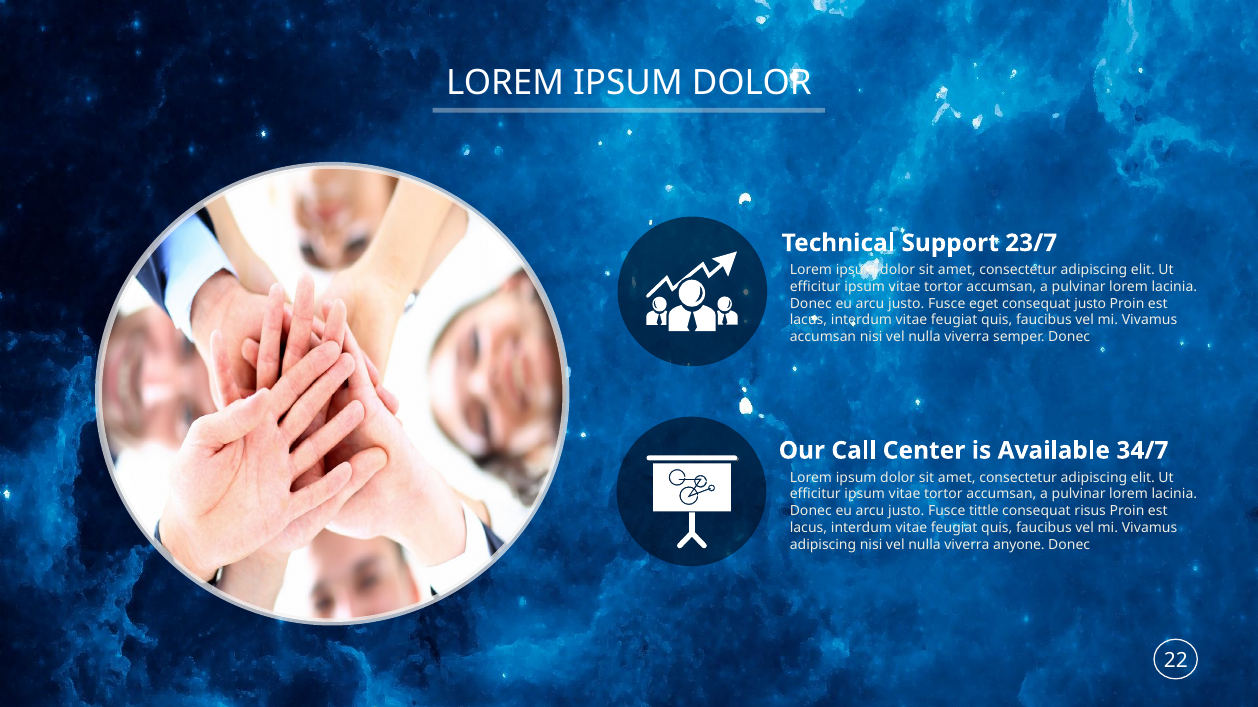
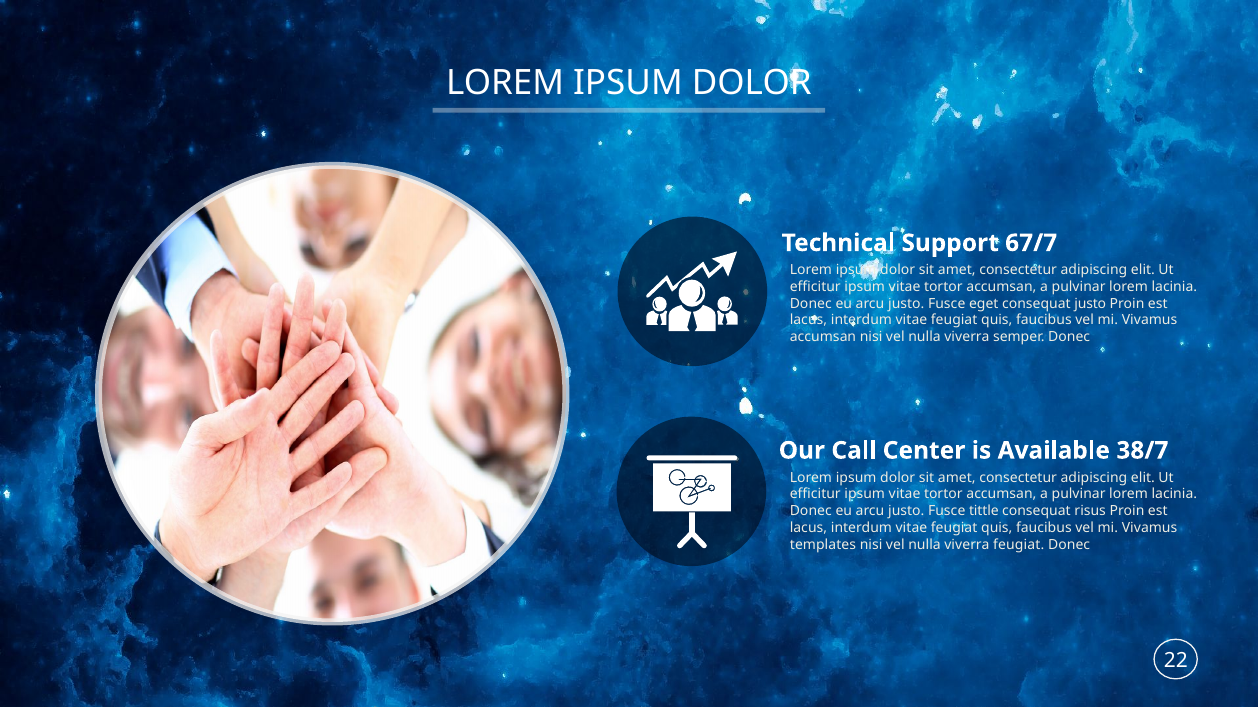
23/7: 23/7 -> 67/7
34/7: 34/7 -> 38/7
adipiscing at (823, 545): adipiscing -> templates
viverra anyone: anyone -> feugiat
